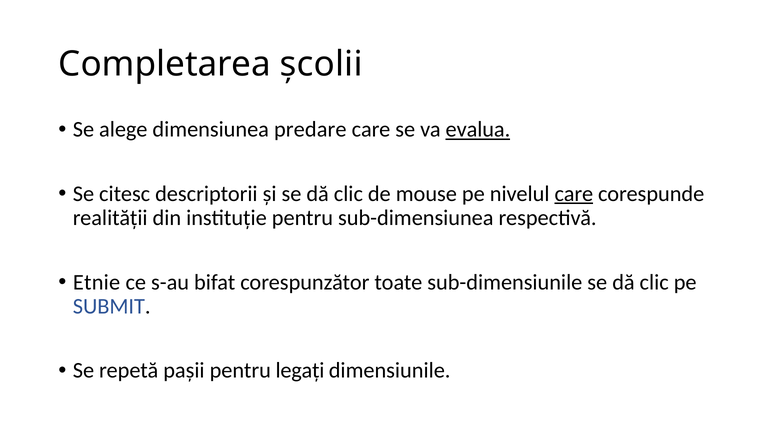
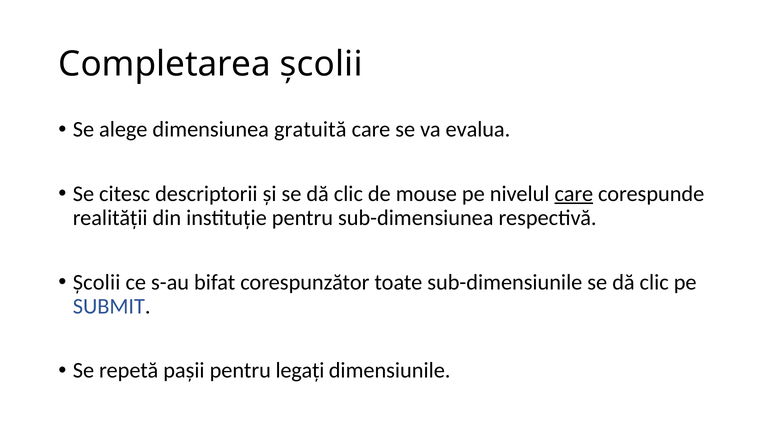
predare: predare -> gratuită
evalua underline: present -> none
Etnie at (97, 282): Etnie -> Școlii
